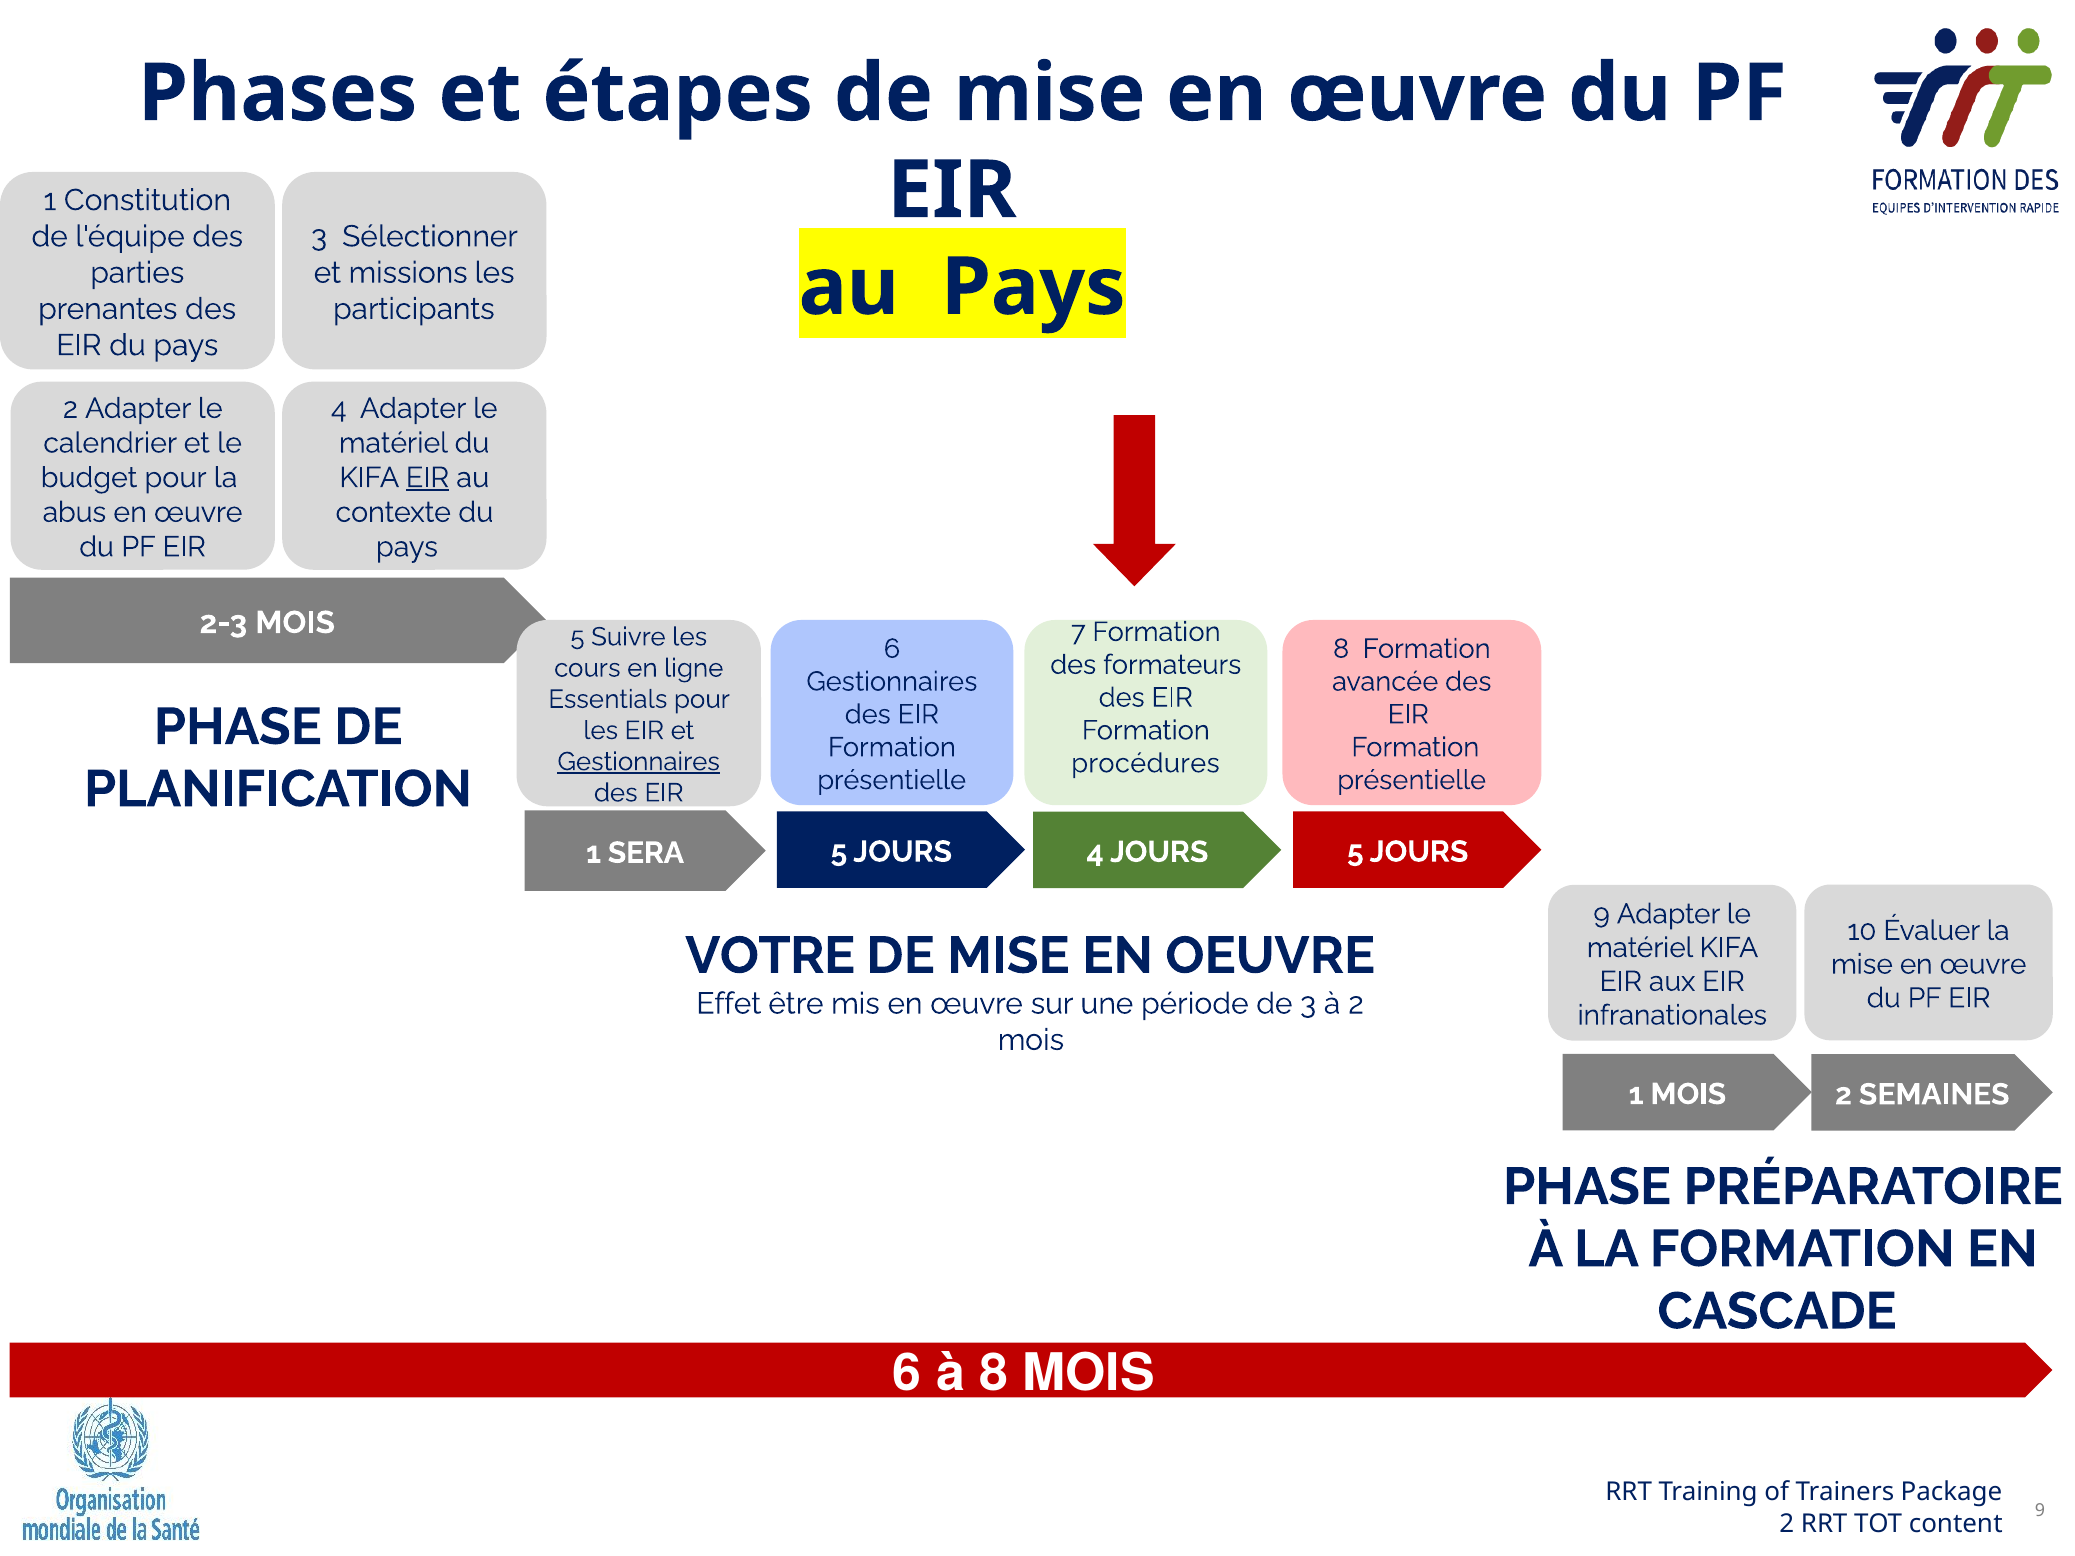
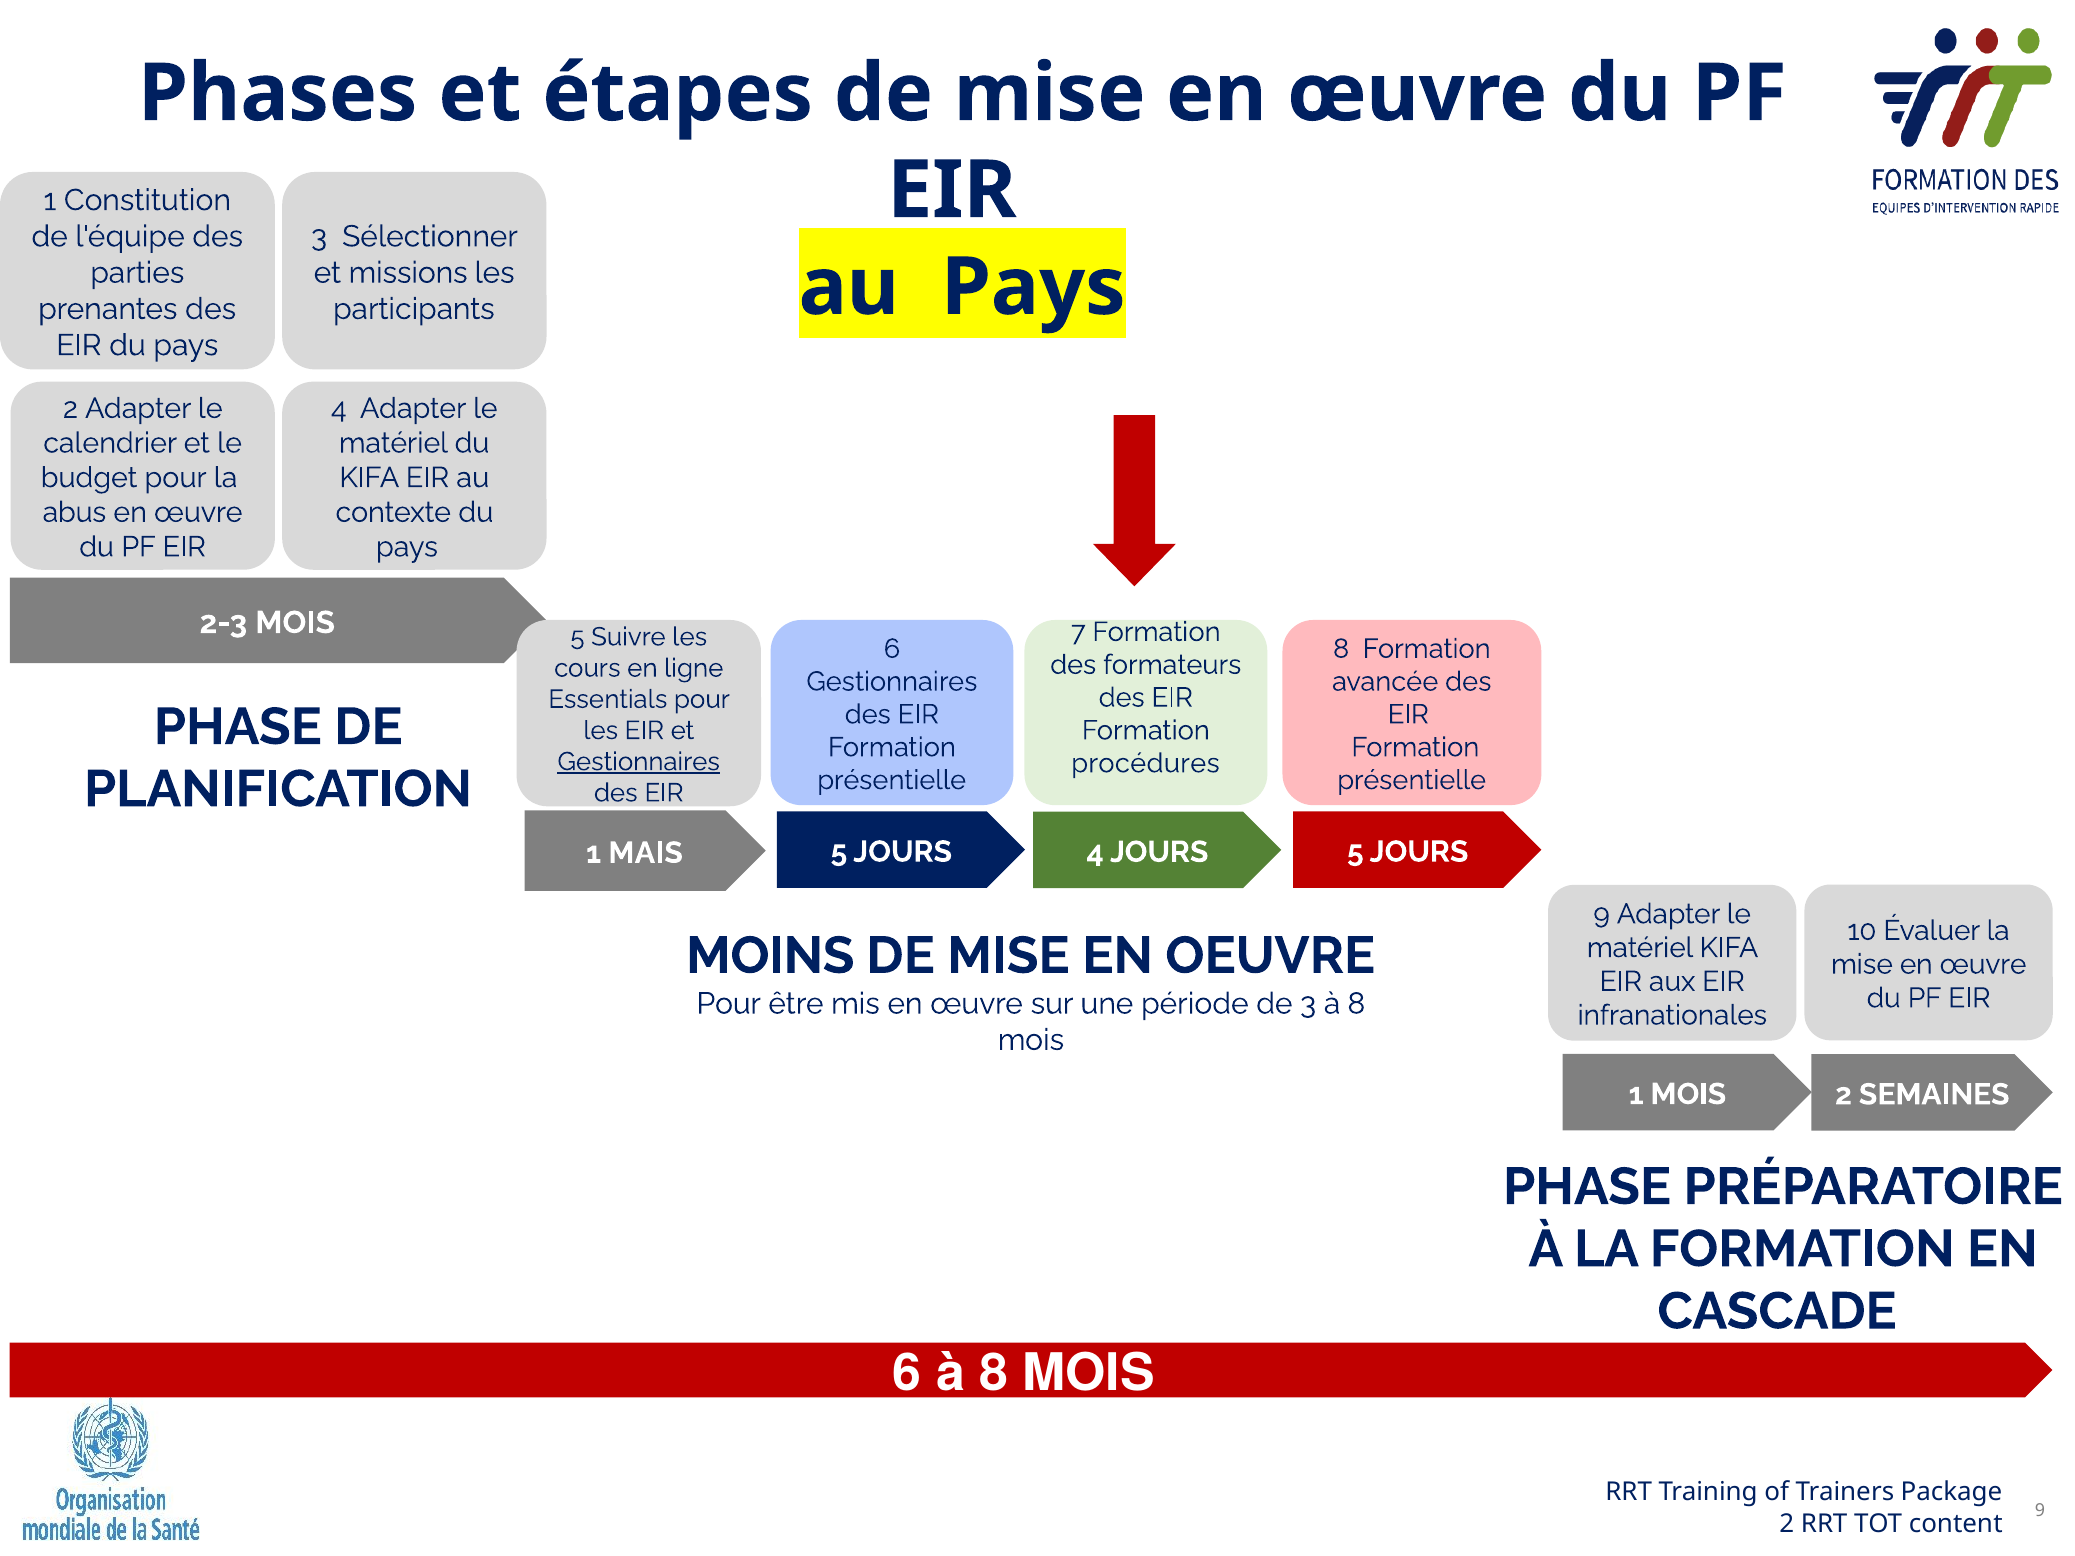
EIR at (427, 478) underline: present -> none
SERA: SERA -> MAIS
VOTRE: VOTRE -> MOINS
Effet at (729, 1004): Effet -> Pour
3 à 2: 2 -> 8
